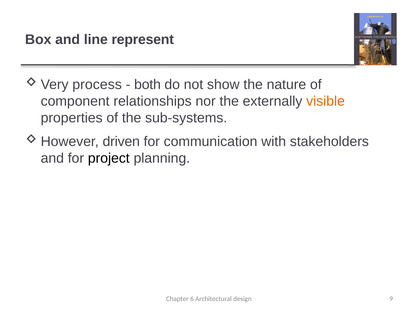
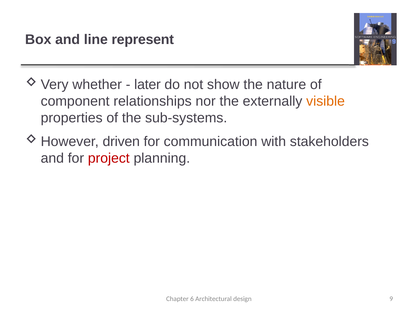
process: process -> whether
both: both -> later
project colour: black -> red
